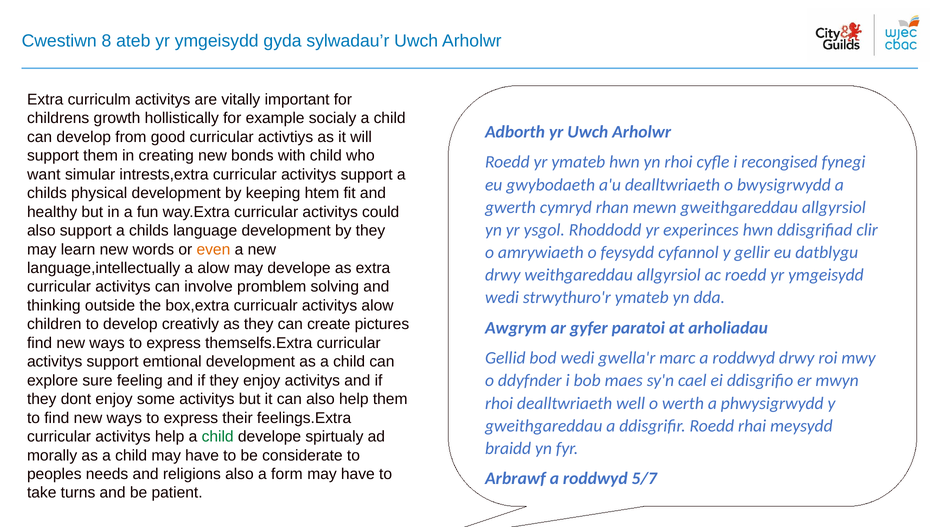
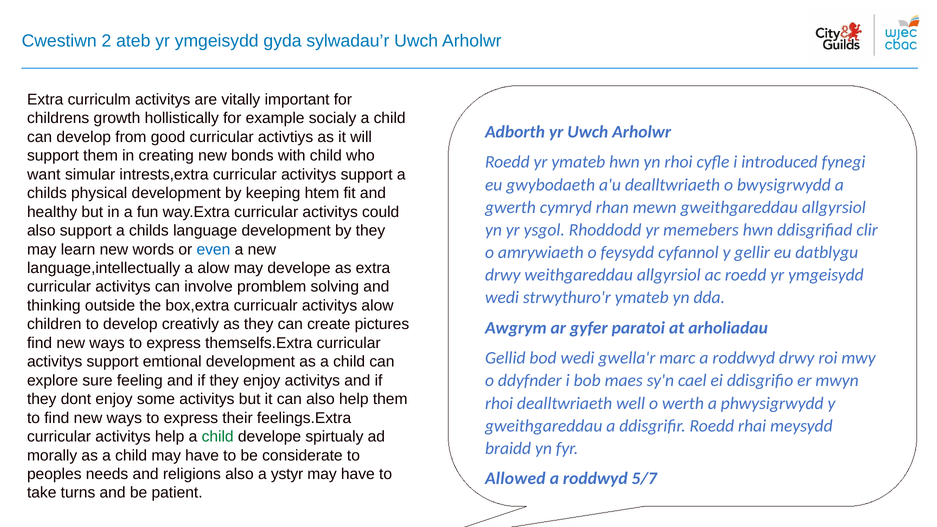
8: 8 -> 2
recongised: recongised -> introduced
experinces: experinces -> memebers
even colour: orange -> blue
form: form -> ystyr
Arbrawf: Arbrawf -> Allowed
